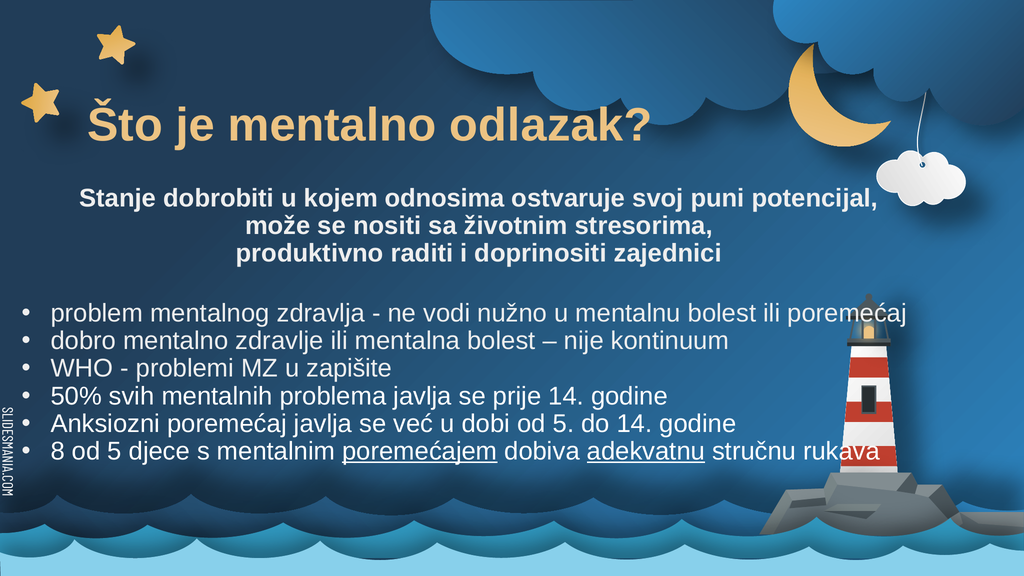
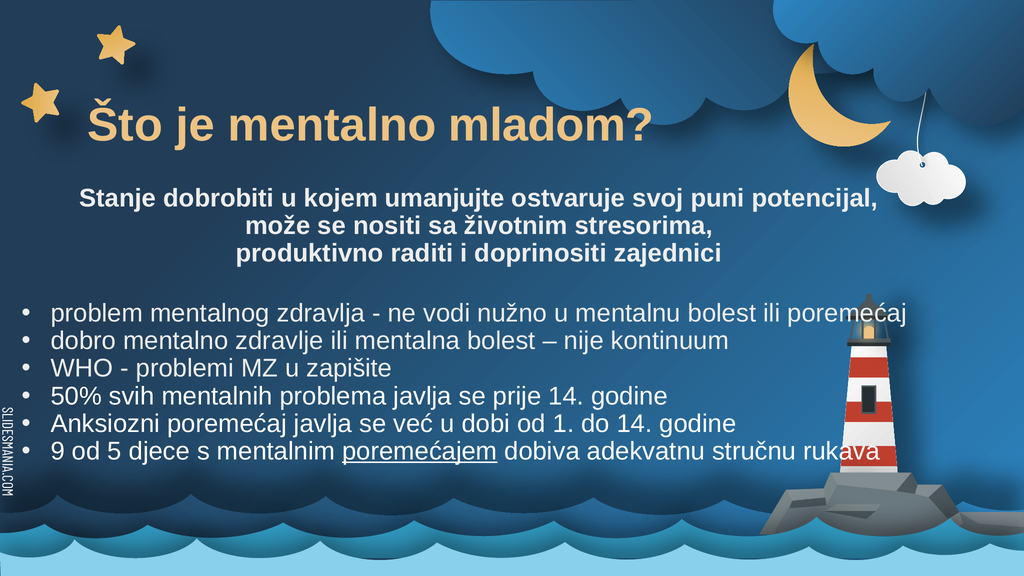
odlazak: odlazak -> mladom
odnosima: odnosima -> umanjujte
dobi od 5: 5 -> 1
8: 8 -> 9
adekvatnu underline: present -> none
